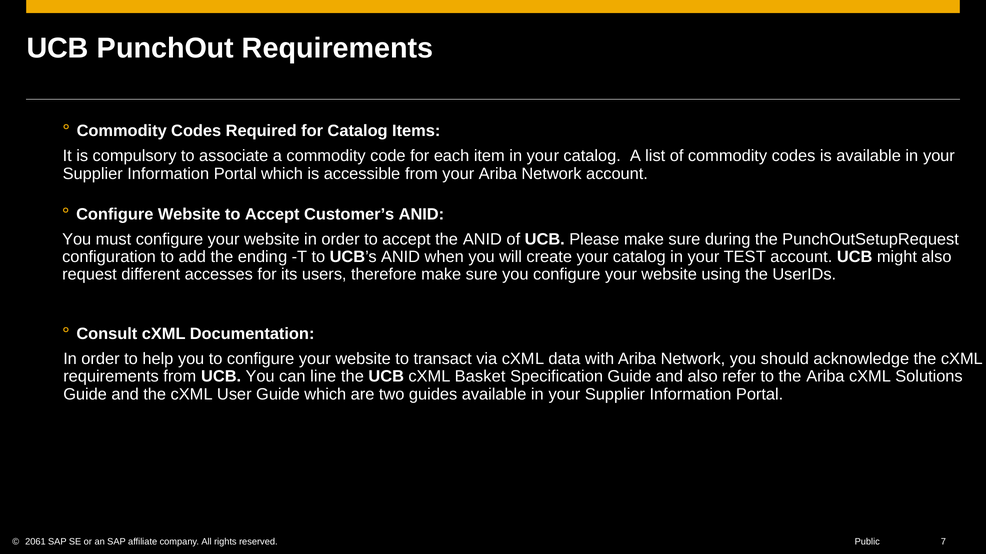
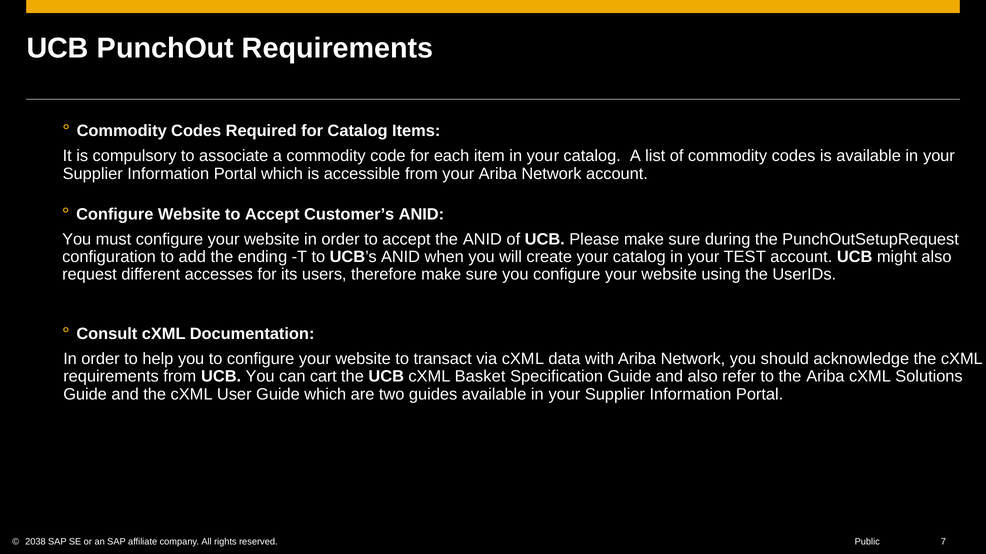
line: line -> cart
2061: 2061 -> 2038
